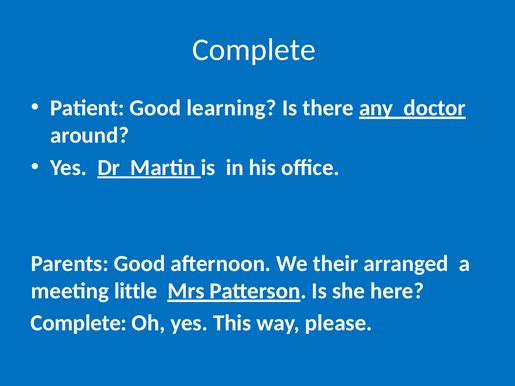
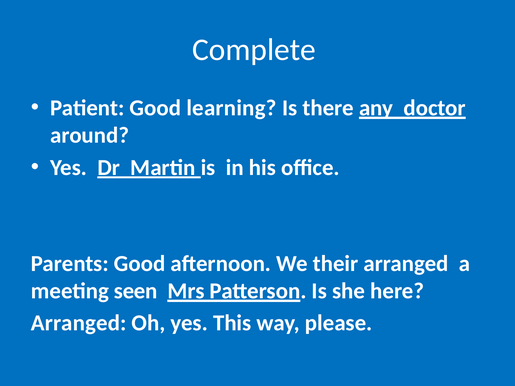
little: little -> seen
Complete at (79, 323): Complete -> Arranged
